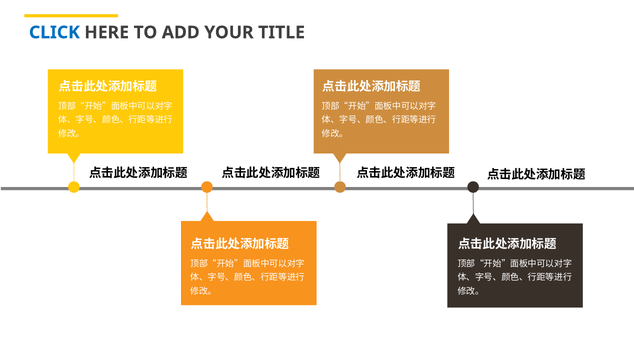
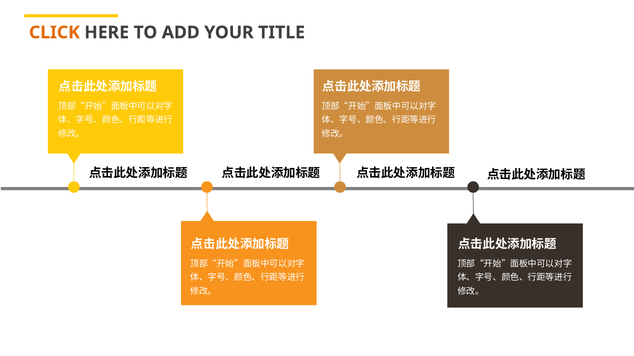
CLICK colour: blue -> orange
